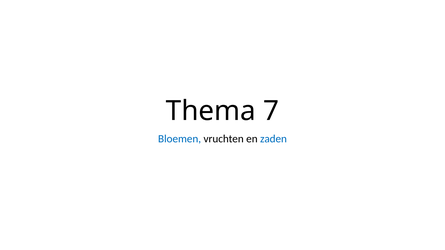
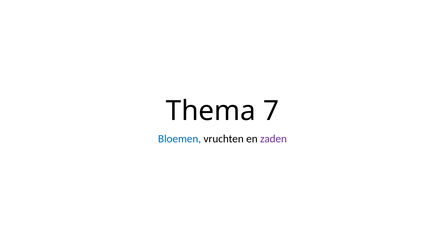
zaden colour: blue -> purple
